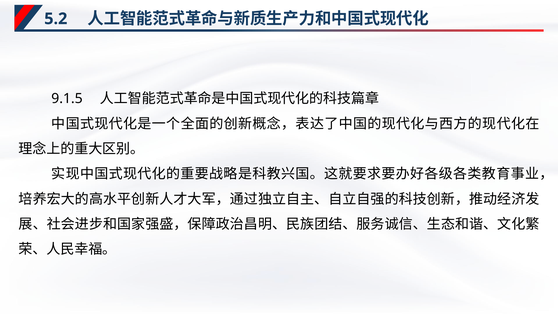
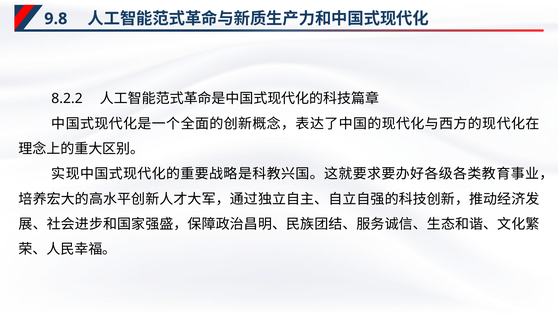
5.2: 5.2 -> 9.8
9.1.5: 9.1.5 -> 8.2.2
